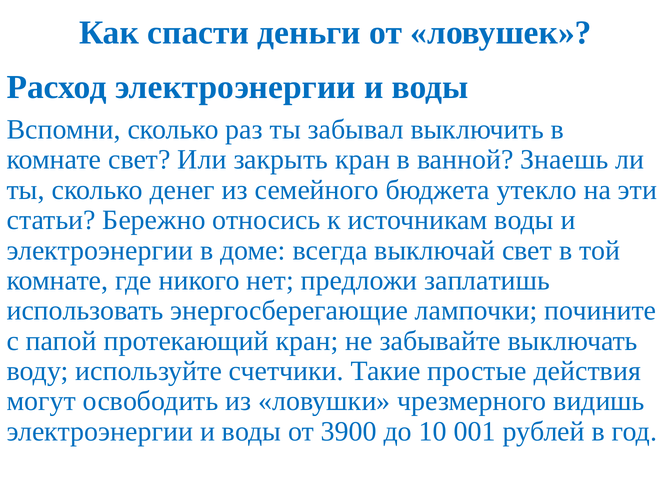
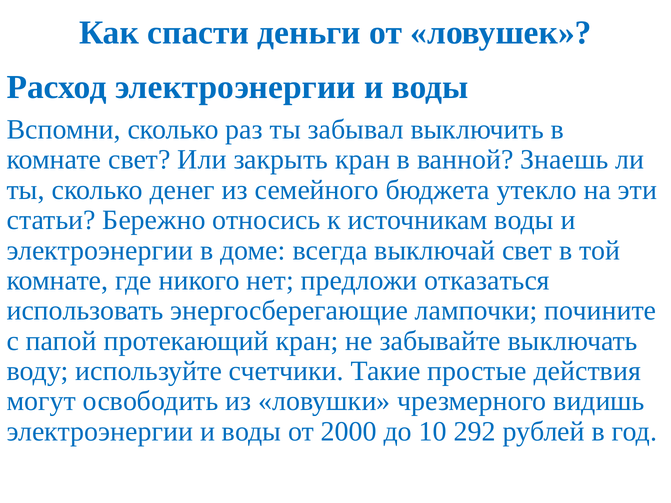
заплатишь: заплатишь -> отказаться
3900: 3900 -> 2000
001: 001 -> 292
